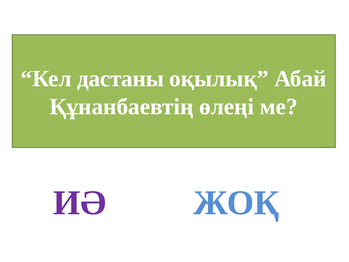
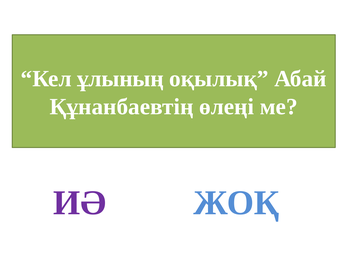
дастаны: дастаны -> ұлының
